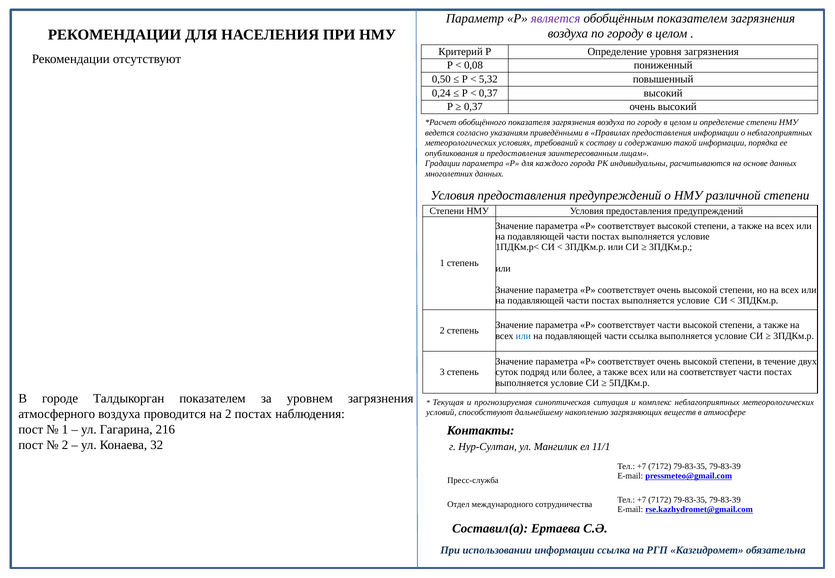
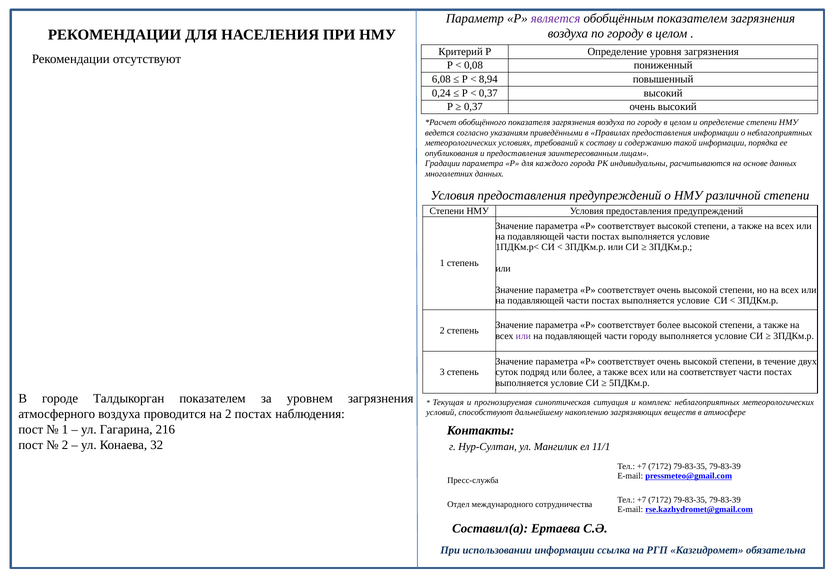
0,50: 0,50 -> 6,08
5,32: 5,32 -> 8,94
Р соответствует части: части -> более
или at (523, 336) colour: blue -> purple
части ссылка: ссылка -> городу
